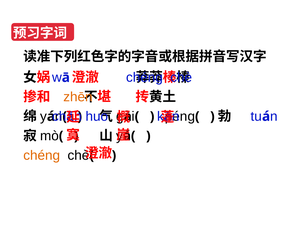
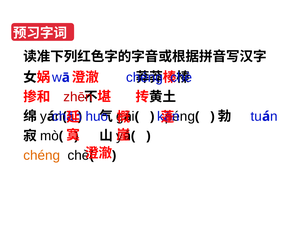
zhēn colour: orange -> red
